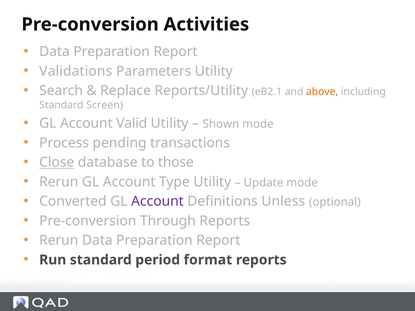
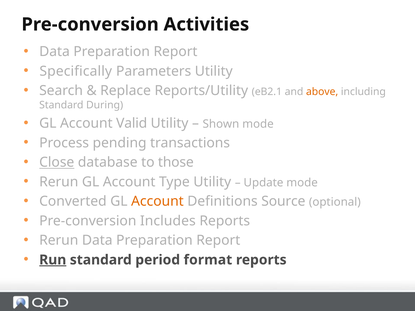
Validations: Validations -> Specifically
Screen: Screen -> During
Account at (157, 202) colour: purple -> orange
Unless: Unless -> Source
Through: Through -> Includes
Run underline: none -> present
